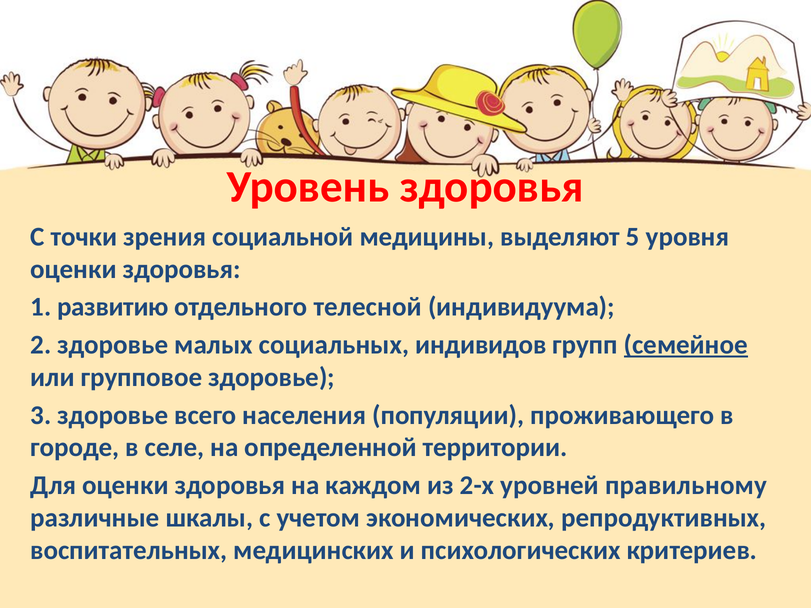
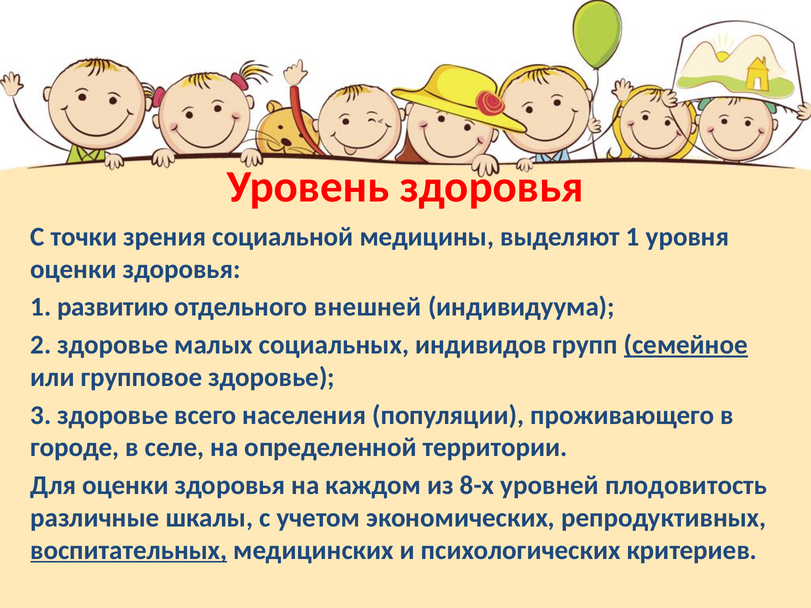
выделяют 5: 5 -> 1
телесной: телесной -> внешней
2-х: 2-х -> 8-х
правильному: правильному -> плодовитость
воспитательных underline: none -> present
